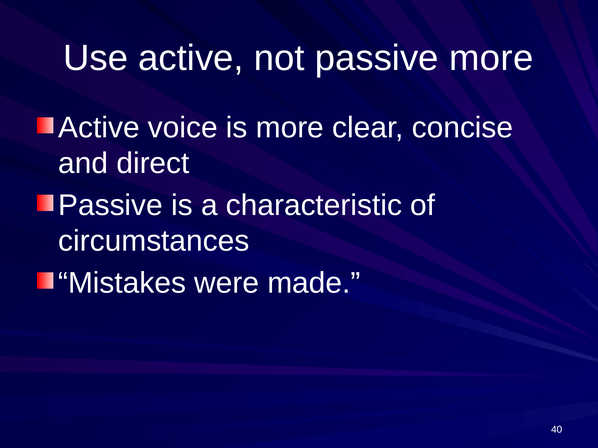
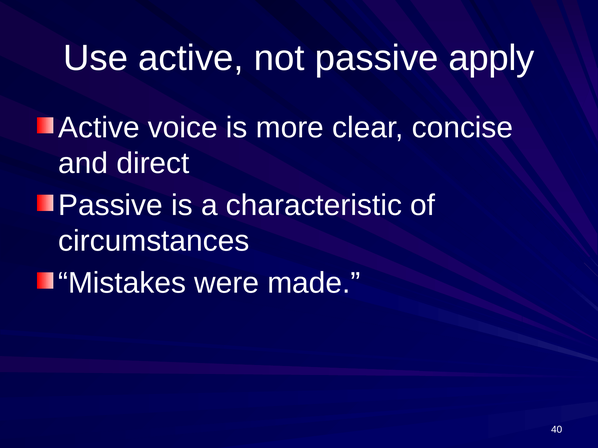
passive more: more -> apply
